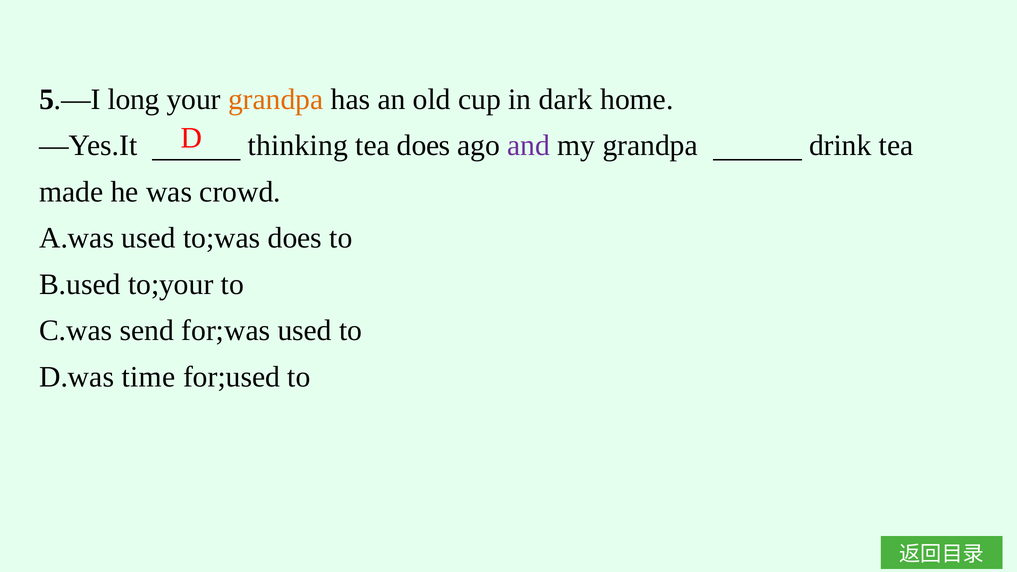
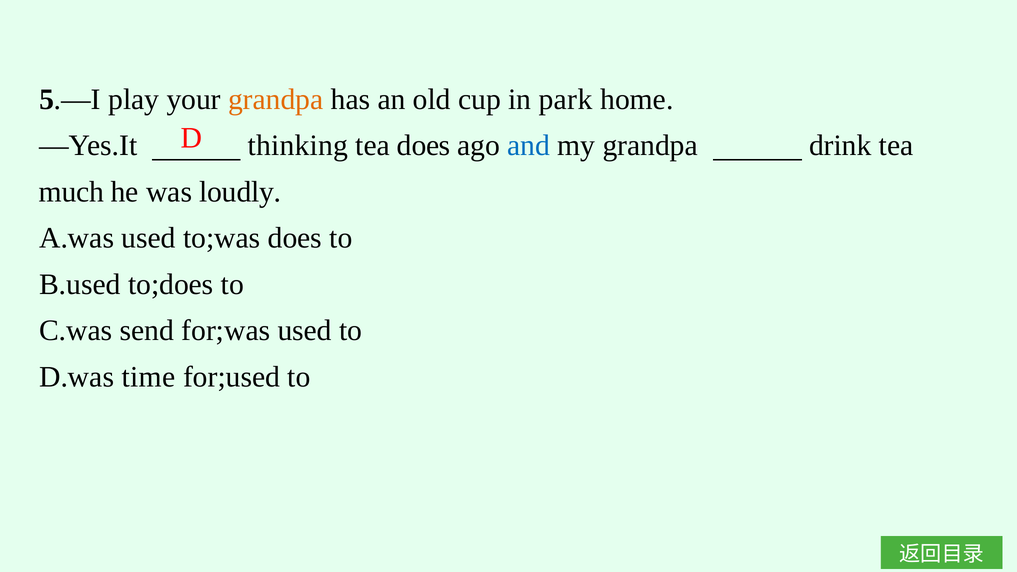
long: long -> play
dark: dark -> park
and colour: purple -> blue
made: made -> much
crowd: crowd -> loudly
to;your: to;your -> to;does
